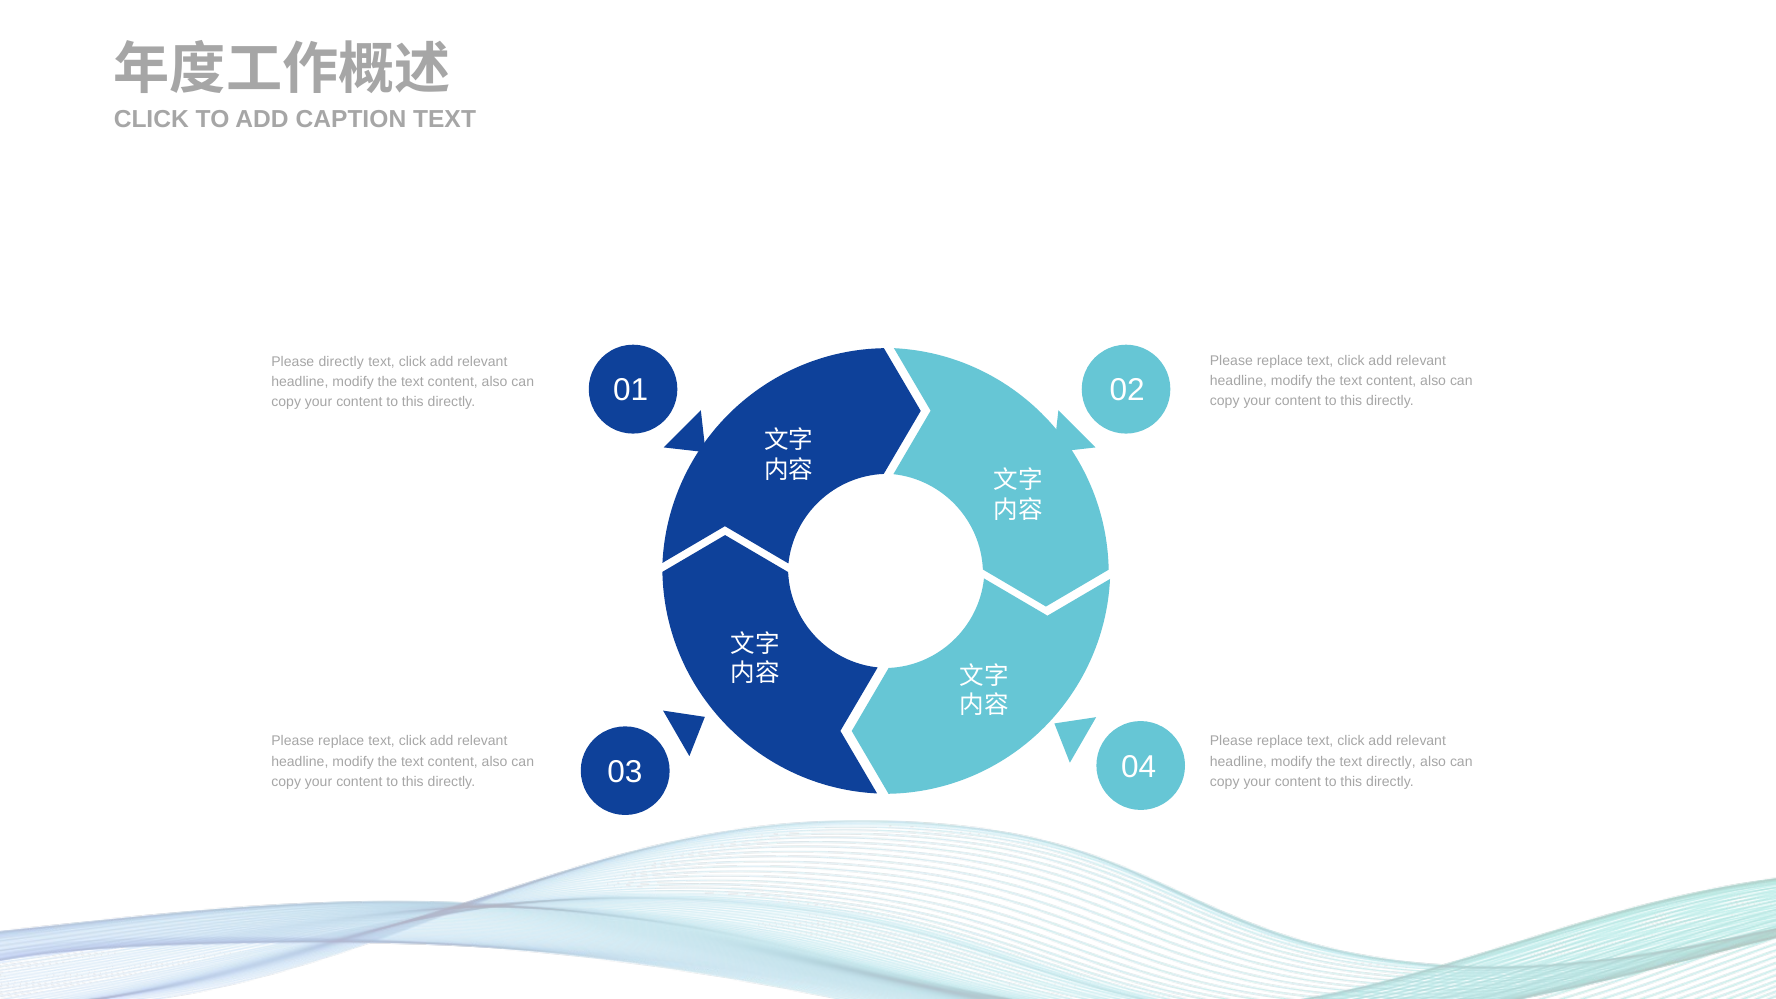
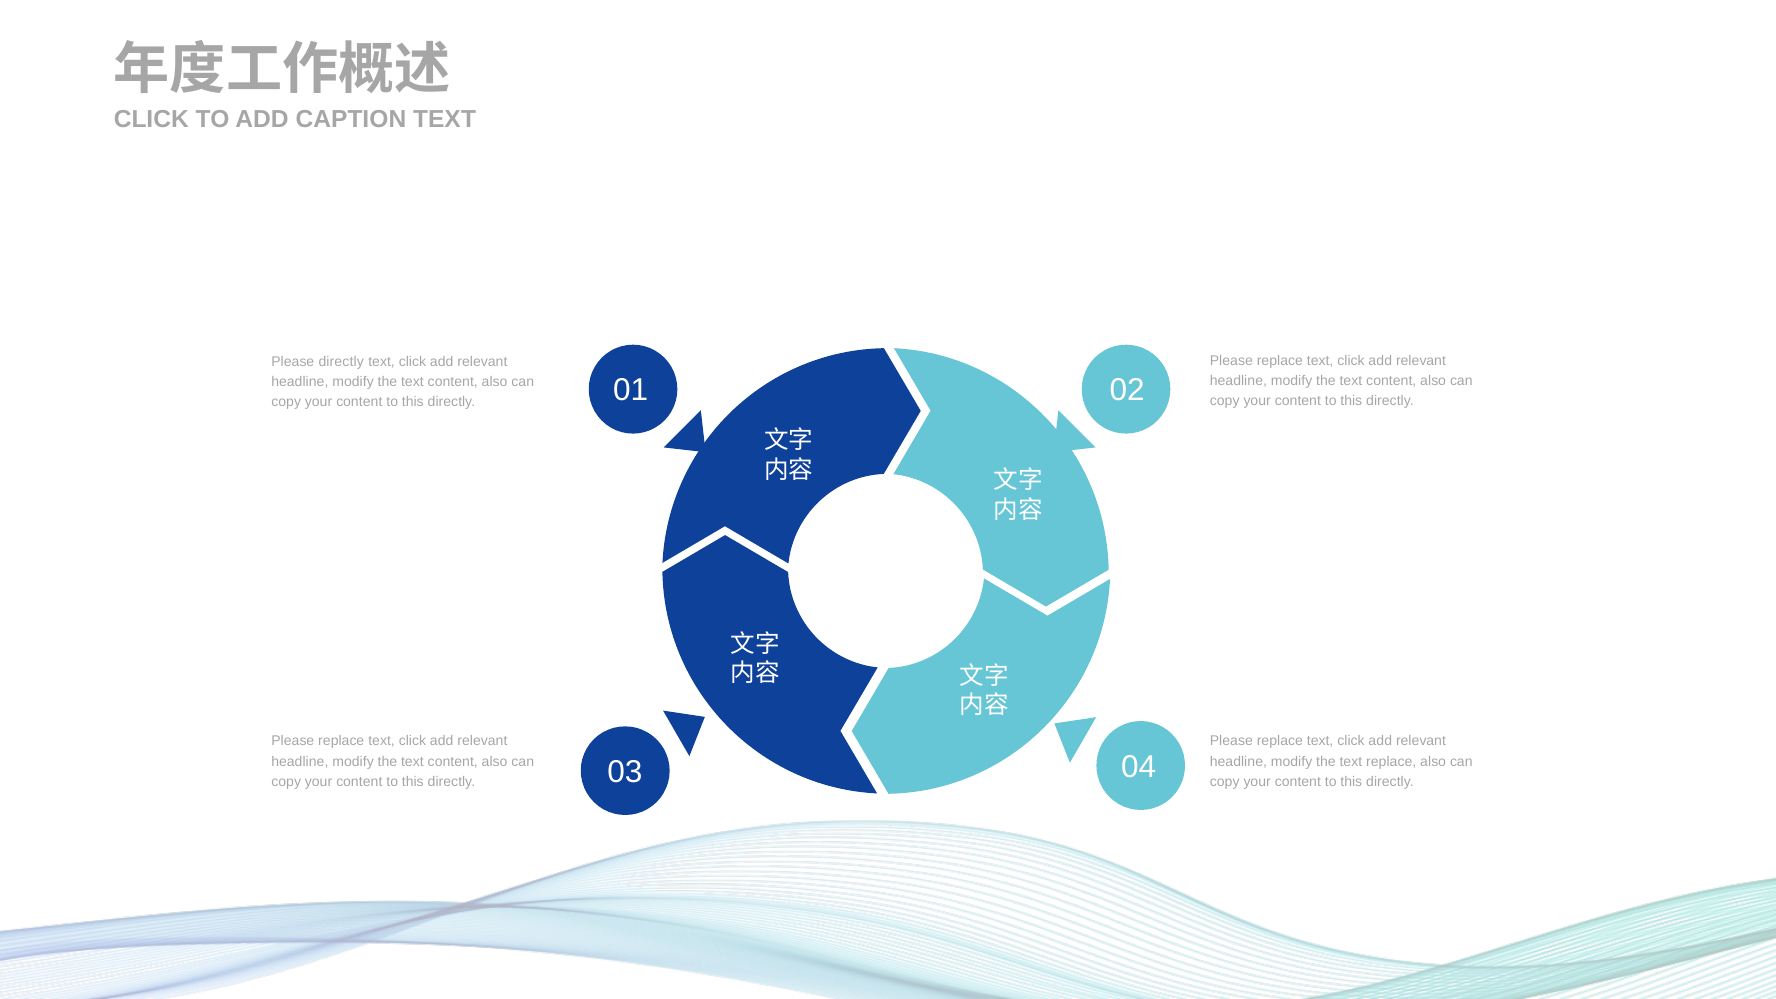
text directly: directly -> replace
